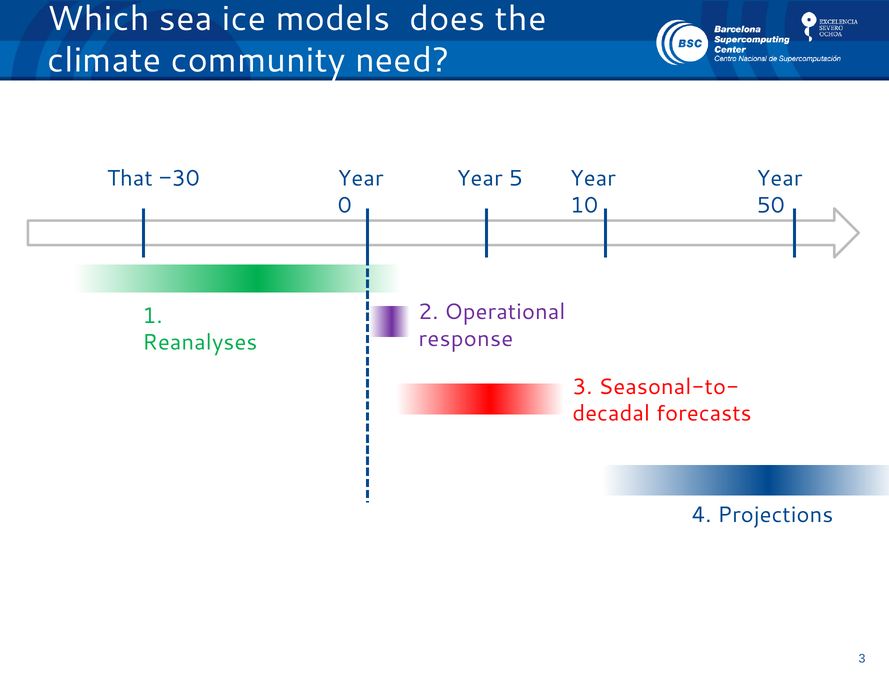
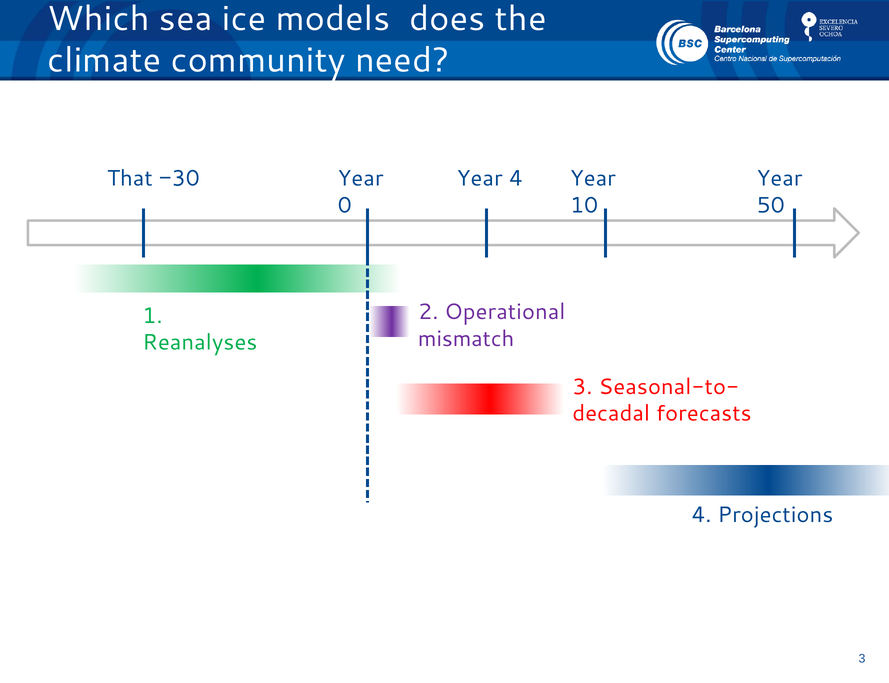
Year 5: 5 -> 4
response: response -> mismatch
